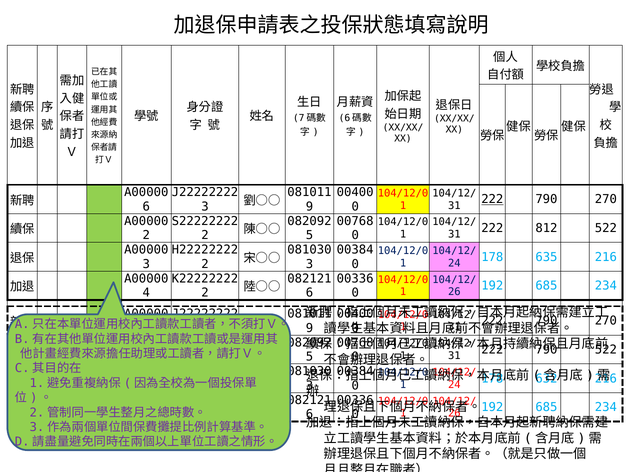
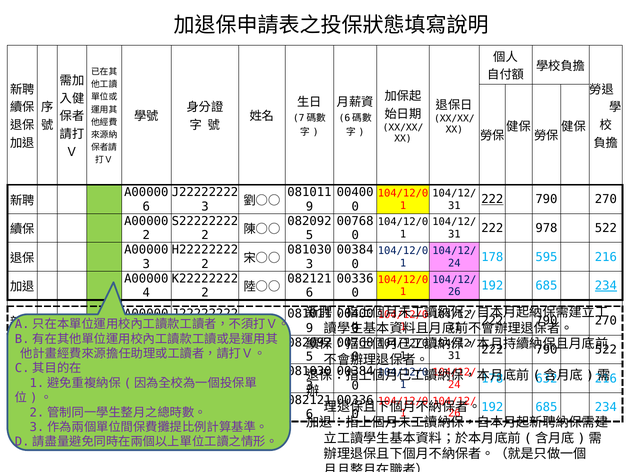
812: 812 -> 978
635: 635 -> 595
234 at (606, 286) underline: none -> present
